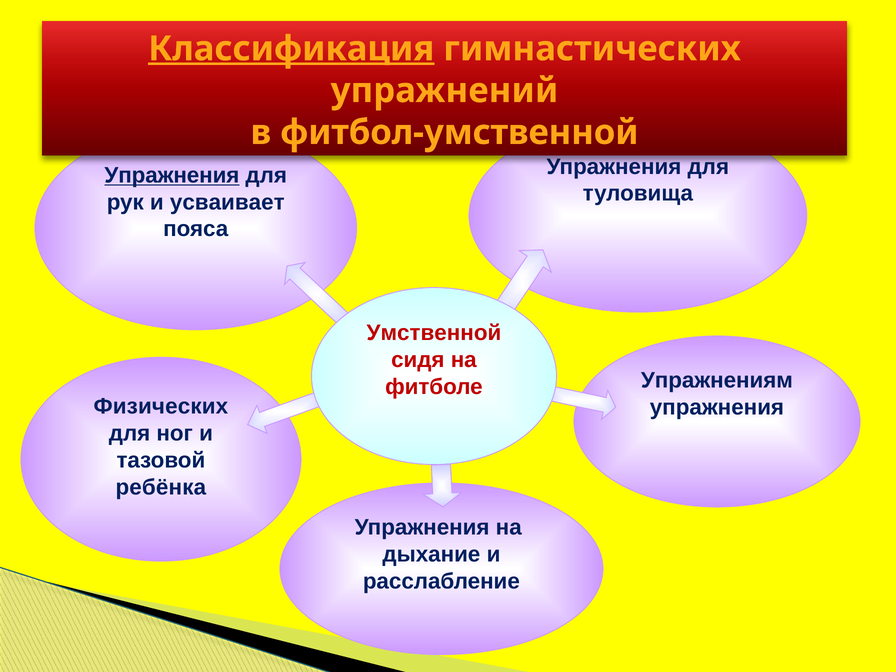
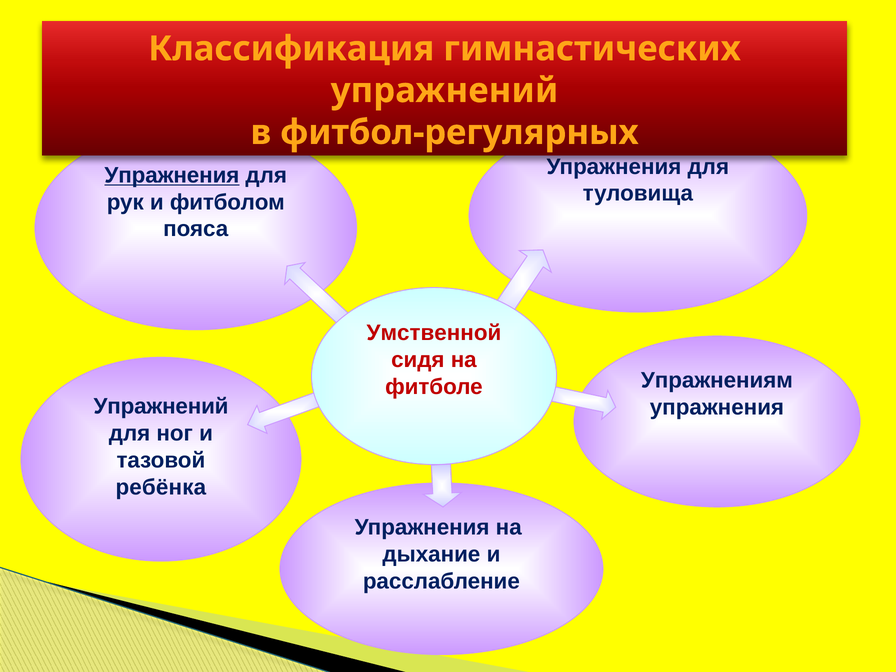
Классификация underline: present -> none
фитбол-умственной: фитбол-умственной -> фитбол-регулярных
усваивает: усваивает -> фитболом
Физических at (161, 407): Физических -> Упражнений
